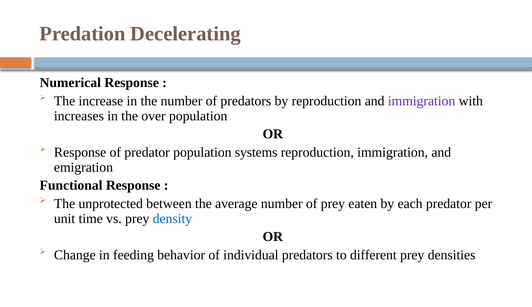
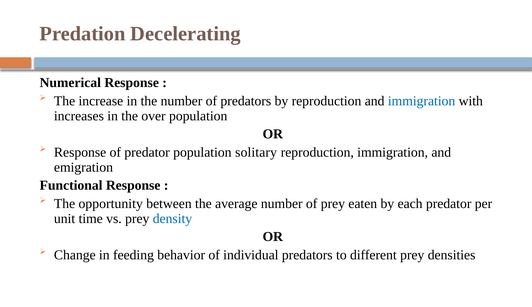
immigration at (422, 101) colour: purple -> blue
systems: systems -> solitary
unprotected: unprotected -> opportunity
